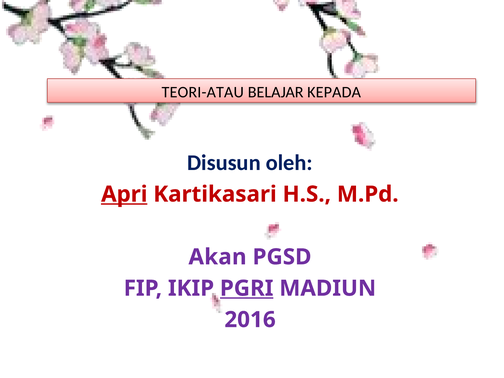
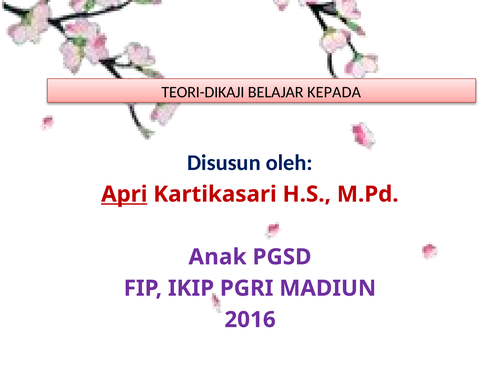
TEORI-ATAU: TEORI-ATAU -> TEORI-DIKAJI
Akan: Akan -> Anak
PGRI underline: present -> none
